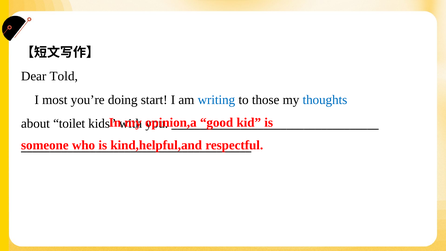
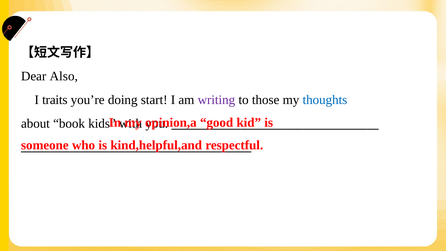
Told: Told -> Also
most: most -> traits
writing colour: blue -> purple
toilet: toilet -> book
